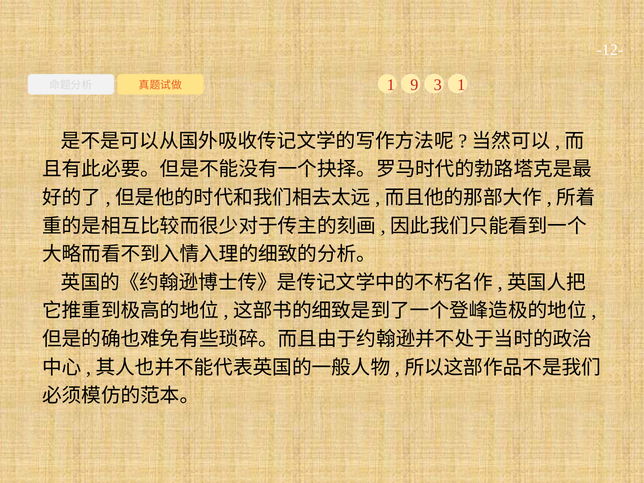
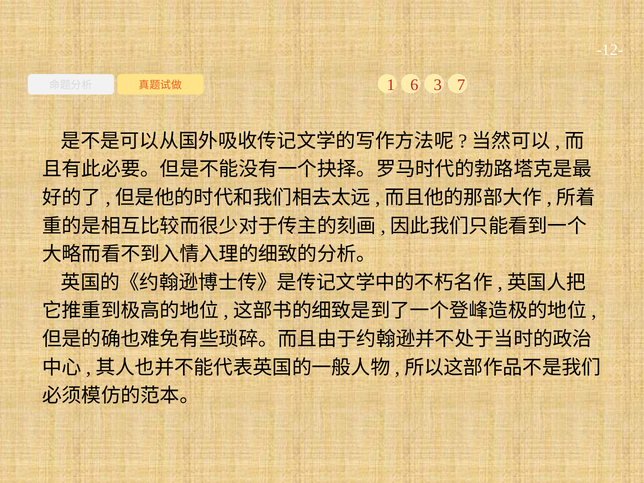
9: 9 -> 6
3 1: 1 -> 7
